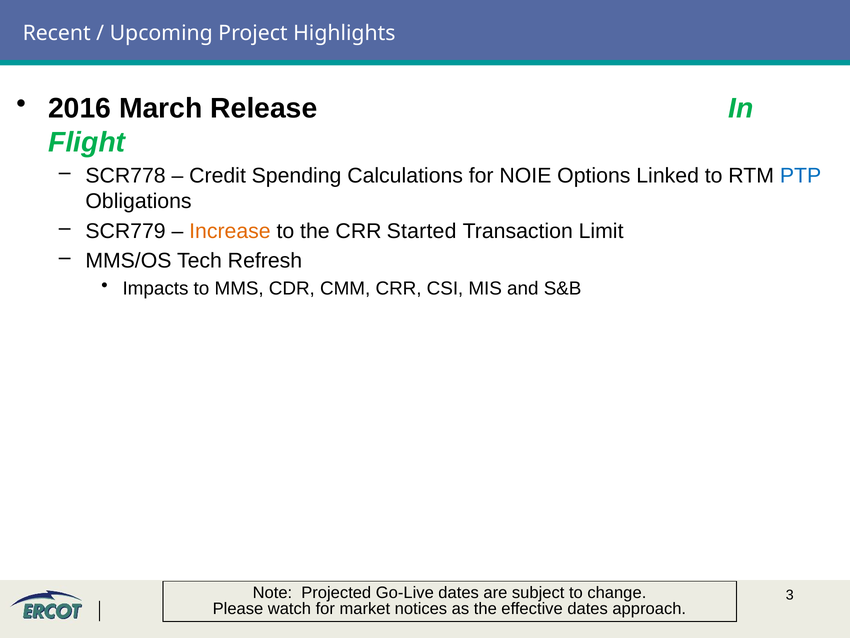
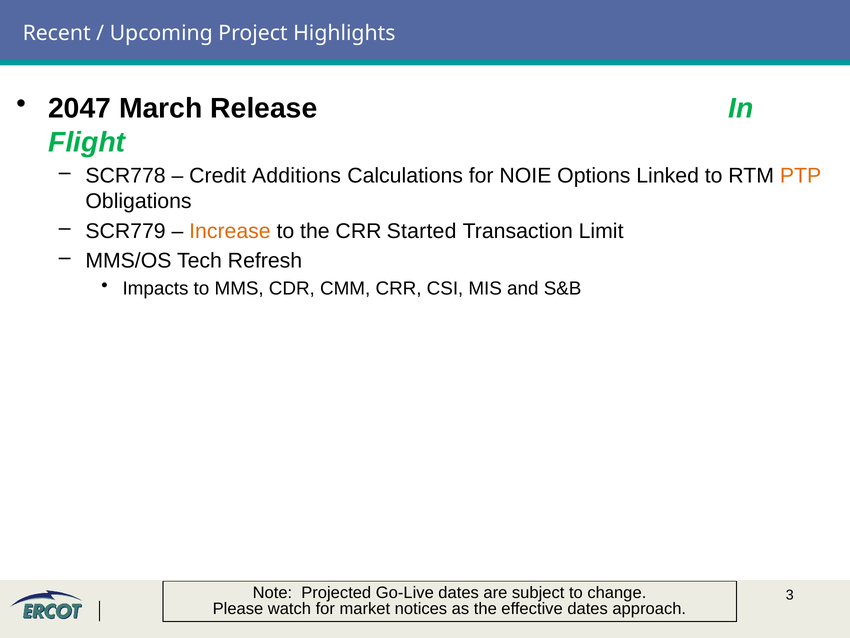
2016: 2016 -> 2047
Spending: Spending -> Additions
PTP colour: blue -> orange
